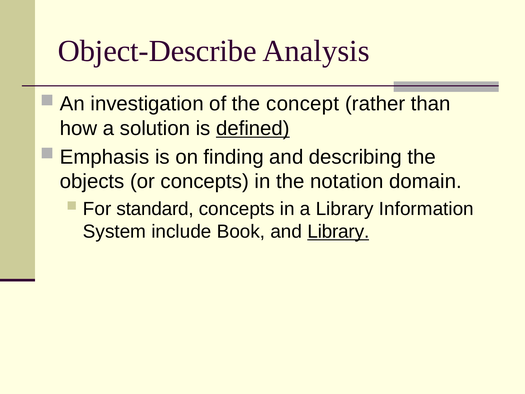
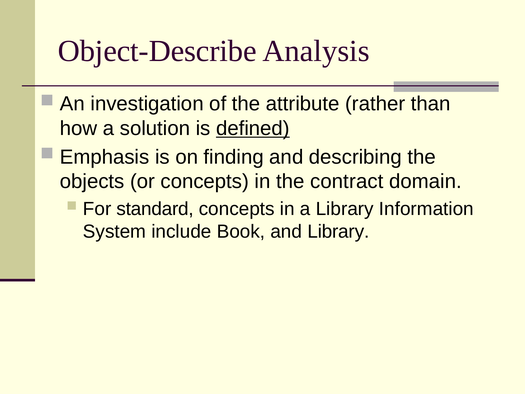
concept: concept -> attribute
notation: notation -> contract
Library at (338, 231) underline: present -> none
